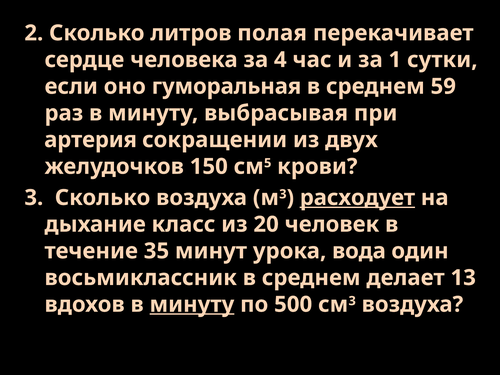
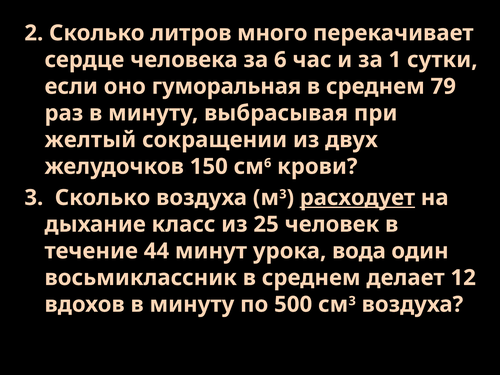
полая: полая -> много
за 4: 4 -> 6
59: 59 -> 79
артерия: артерия -> желтый
5 at (268, 163): 5 -> 6
20: 20 -> 25
35: 35 -> 44
13: 13 -> 12
минуту at (192, 304) underline: present -> none
